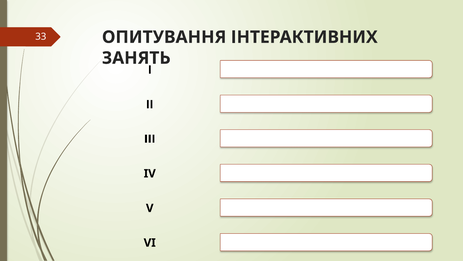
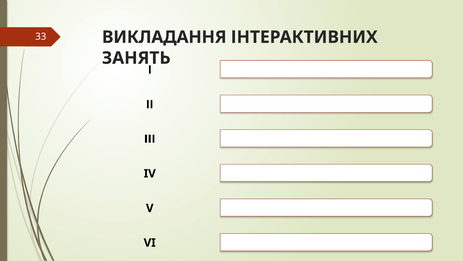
ОПИТУВАННЯ: ОПИТУВАННЯ -> ВИКЛАДАННЯ
